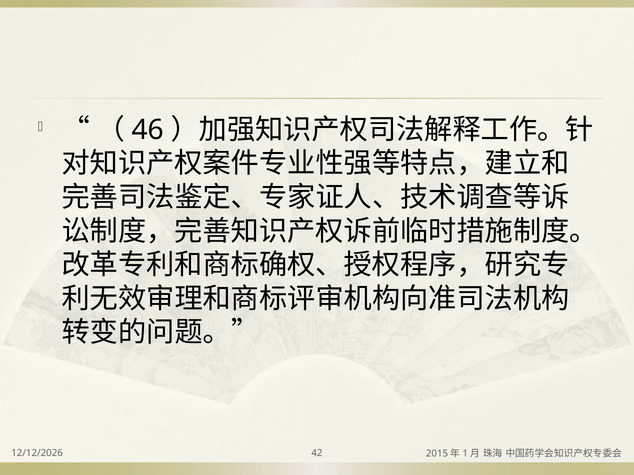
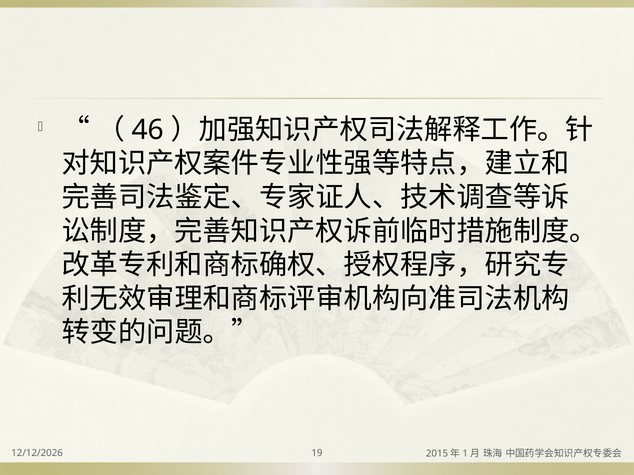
42: 42 -> 19
